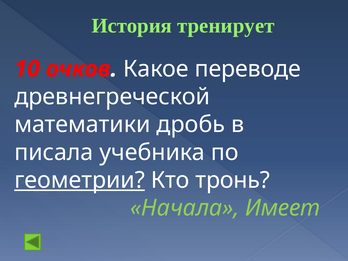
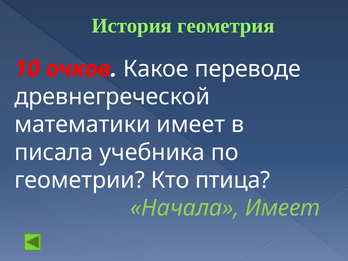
тренирует: тренирует -> геометрия
математики дробь: дробь -> имеет
геометрии underline: present -> none
тронь: тронь -> птица
